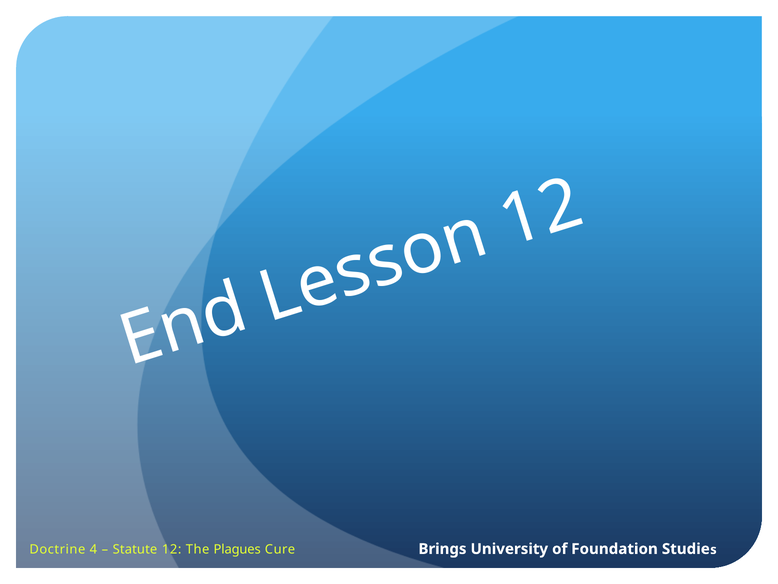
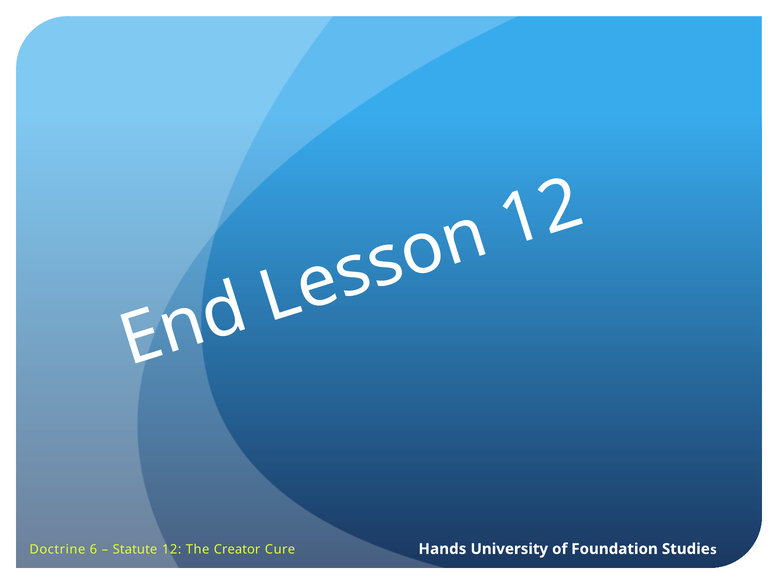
4: 4 -> 6
Plagues: Plagues -> Creator
Brings: Brings -> Hands
